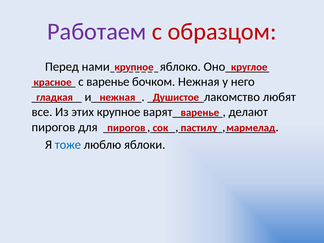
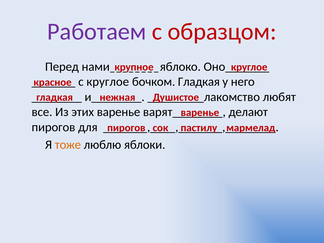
с варенье: варенье -> круглое
бочком Нежная: Нежная -> Гладкая
этих крупное: крупное -> варенье
тоже colour: blue -> orange
